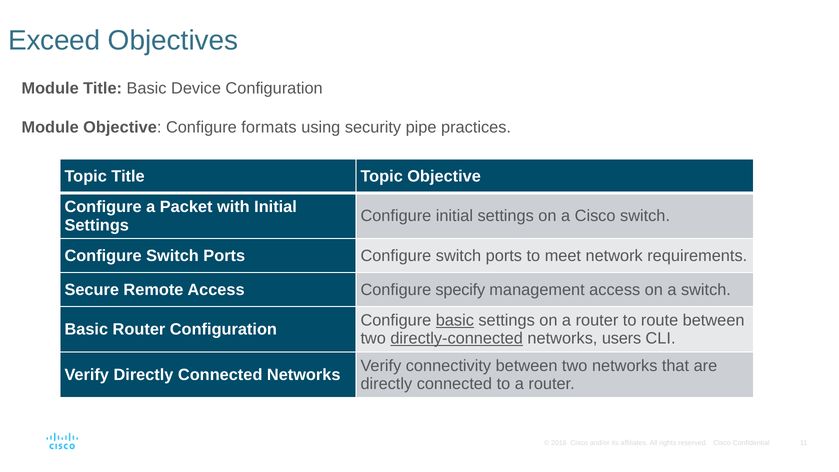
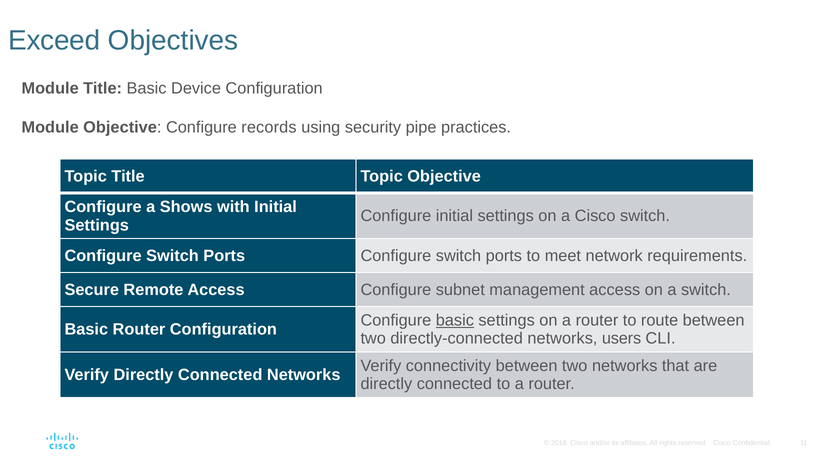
formats: formats -> records
Packet: Packet -> Shows
specify: specify -> subnet
directly-connected underline: present -> none
